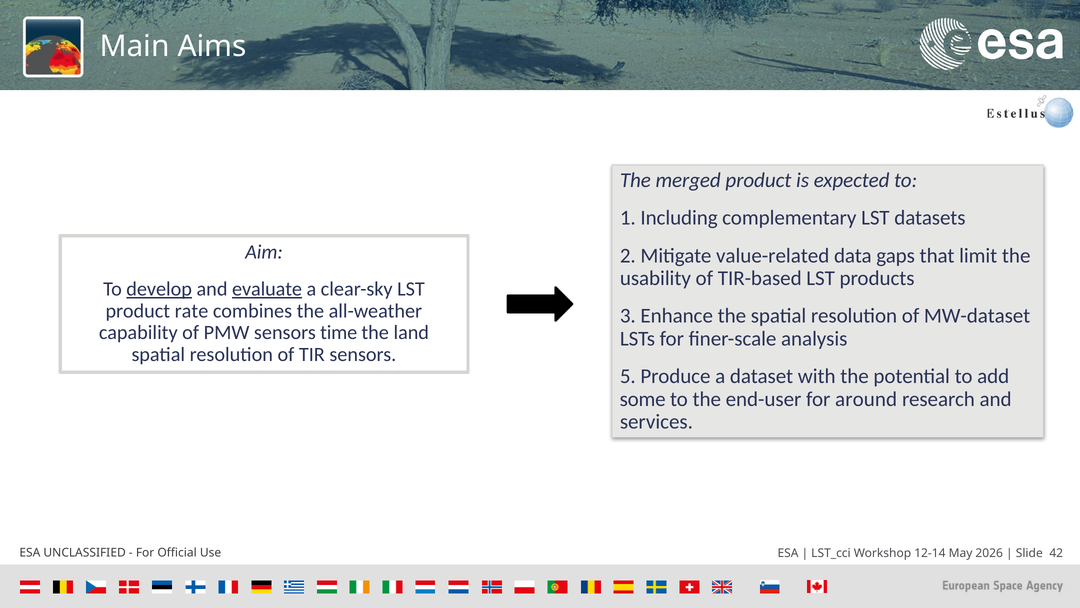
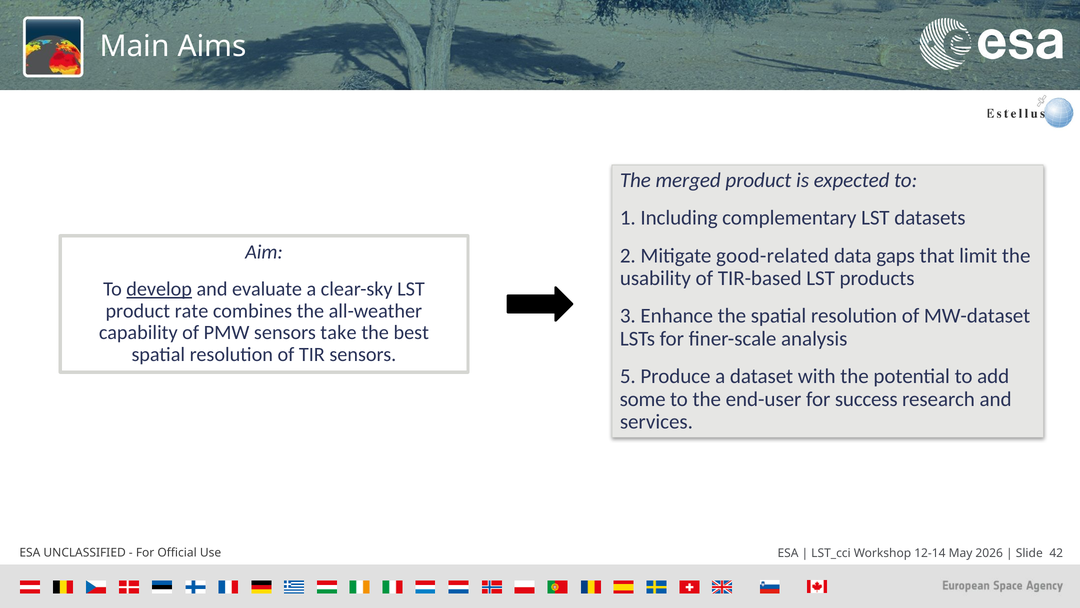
value-related: value-related -> good-related
evaluate underline: present -> none
time: time -> take
land: land -> best
around: around -> success
